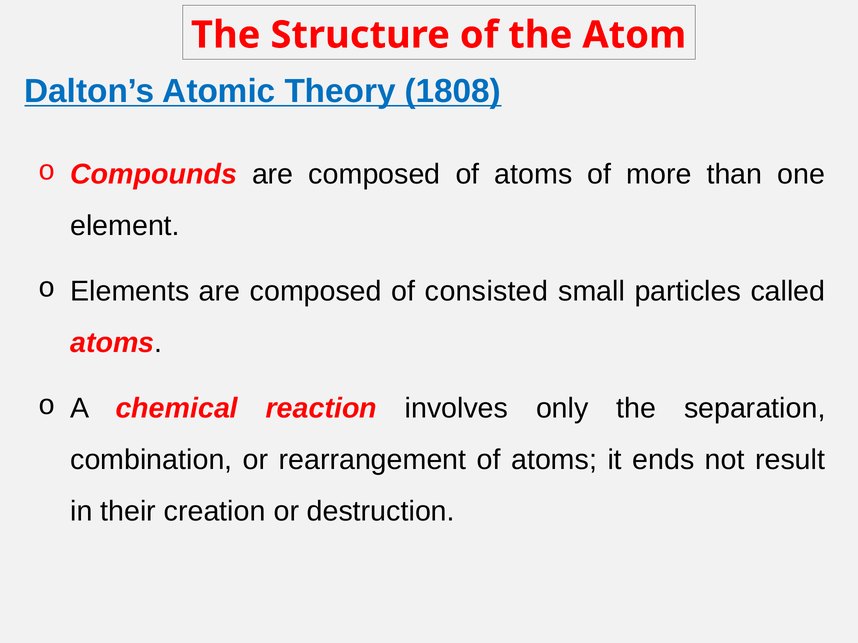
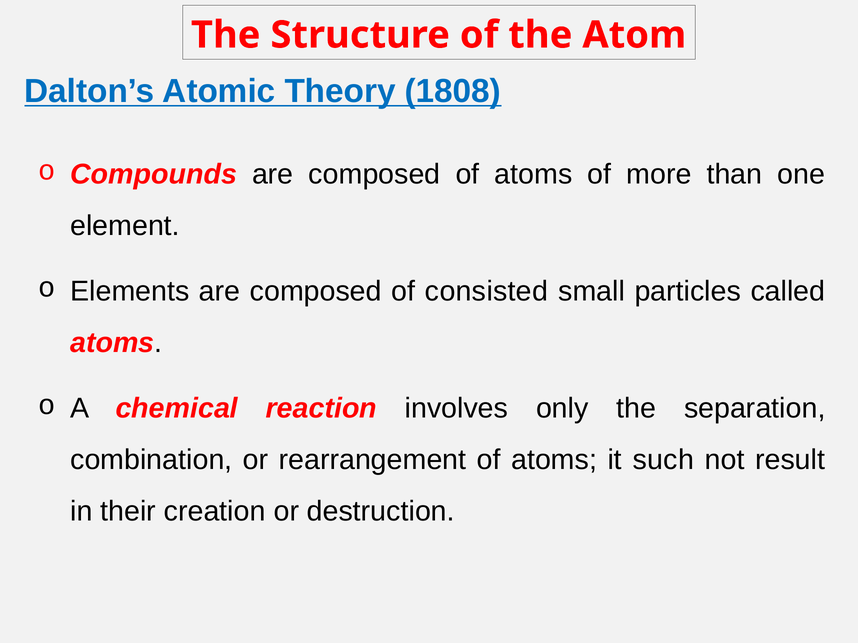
ends: ends -> such
